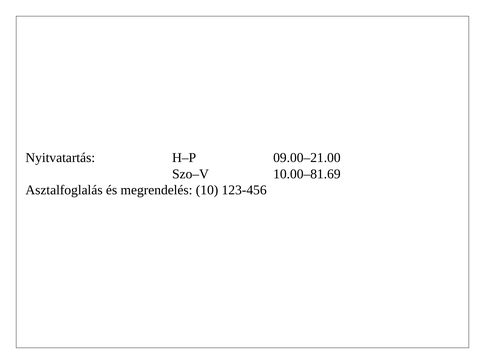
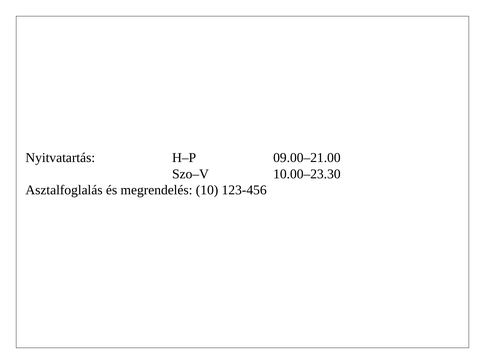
10.00–81.69: 10.00–81.69 -> 10.00–23.30
